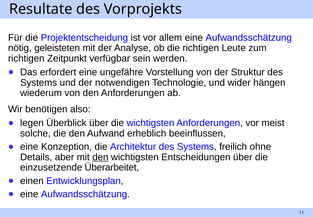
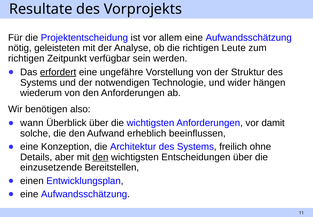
erfordert underline: none -> present
legen: legen -> wann
meist: meist -> damit
Überarbeitet: Überarbeitet -> Bereitstellen
